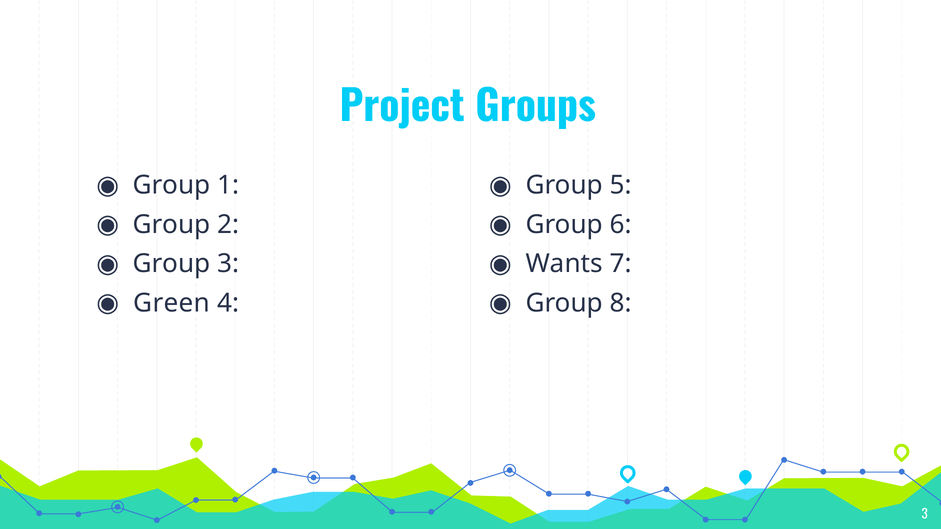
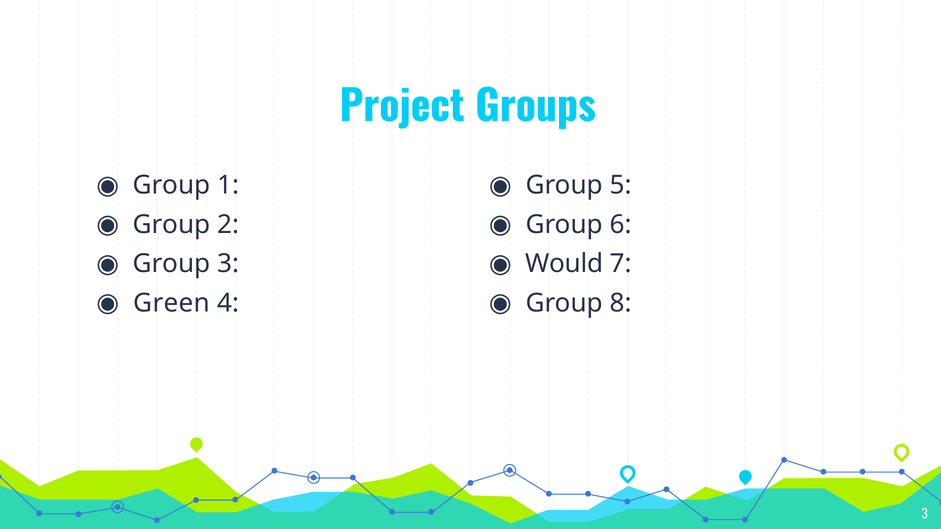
Wants: Wants -> Would
